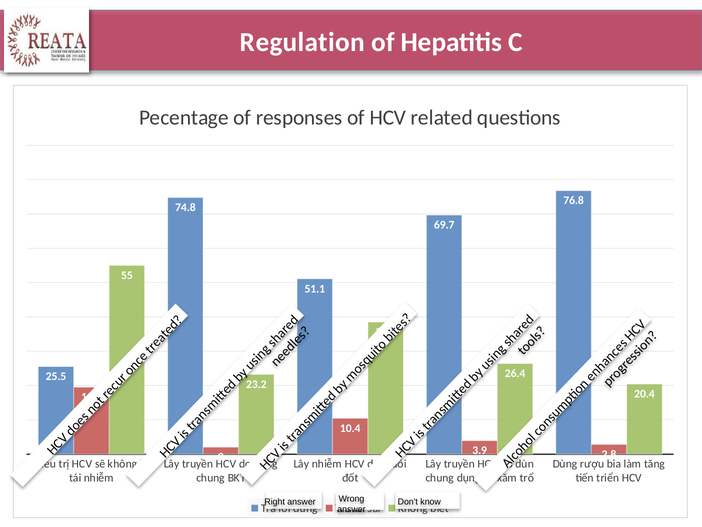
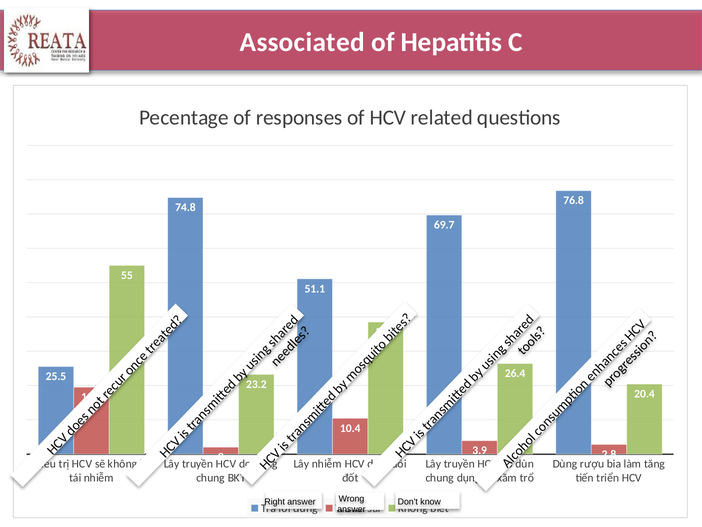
Regulation: Regulation -> Associated
